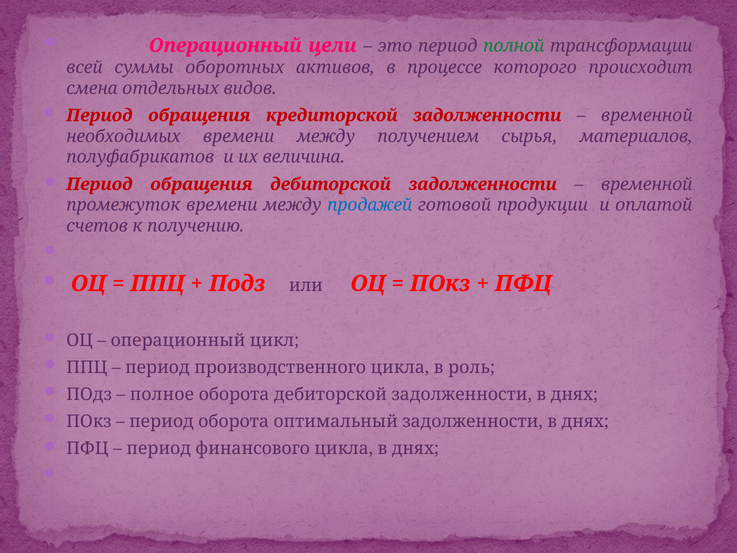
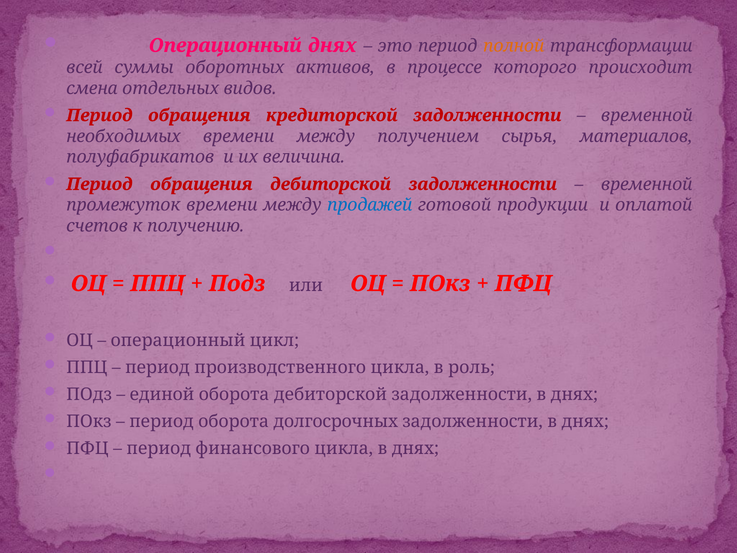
Операционный цели: цели -> днях
полной colour: green -> orange
полное: полное -> единой
оптимальный: оптимальный -> долгосрочных
